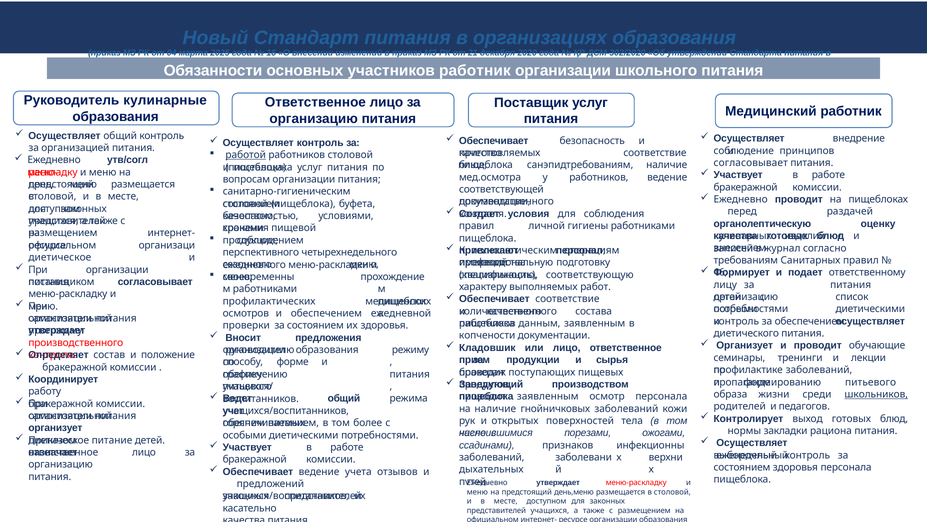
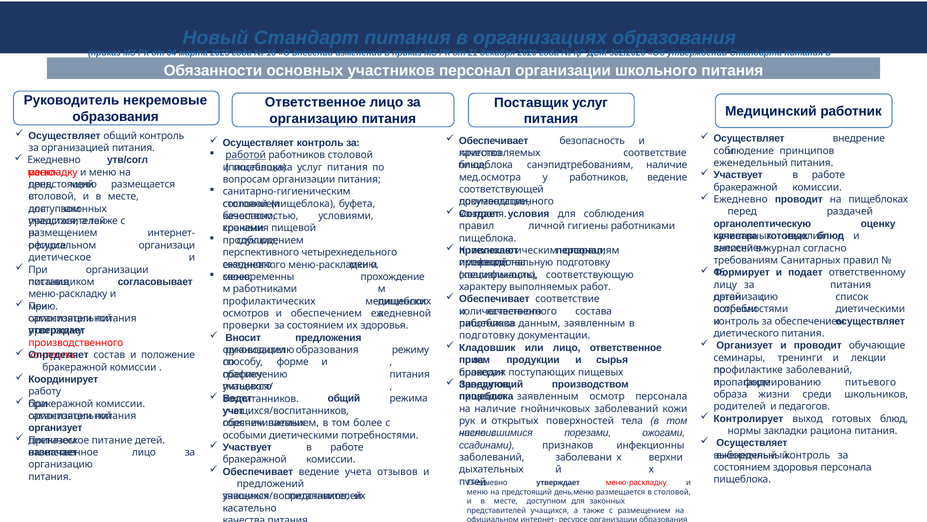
участников работник: работник -> персонал
кулинарные: кулинарные -> некремовые
согласовывает at (751, 163): согласовывает -> еженедельный
копчености at (487, 335): копчености -> подготовку
школьников underline: present -> none
